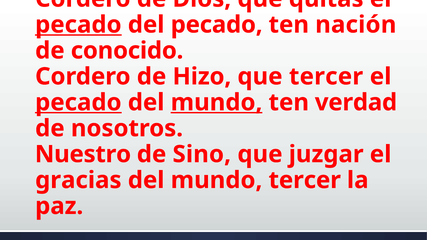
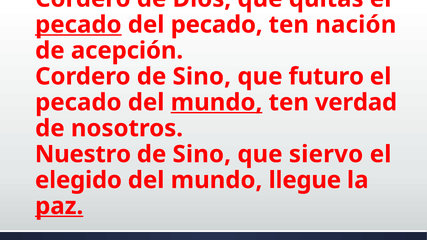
conocido: conocido -> acepción
Cordero de Hizo: Hizo -> Sino
que tercer: tercer -> futuro
pecado at (78, 102) underline: present -> none
juzgar: juzgar -> siervo
gracias: gracias -> elegido
mundo tercer: tercer -> llegue
paz underline: none -> present
